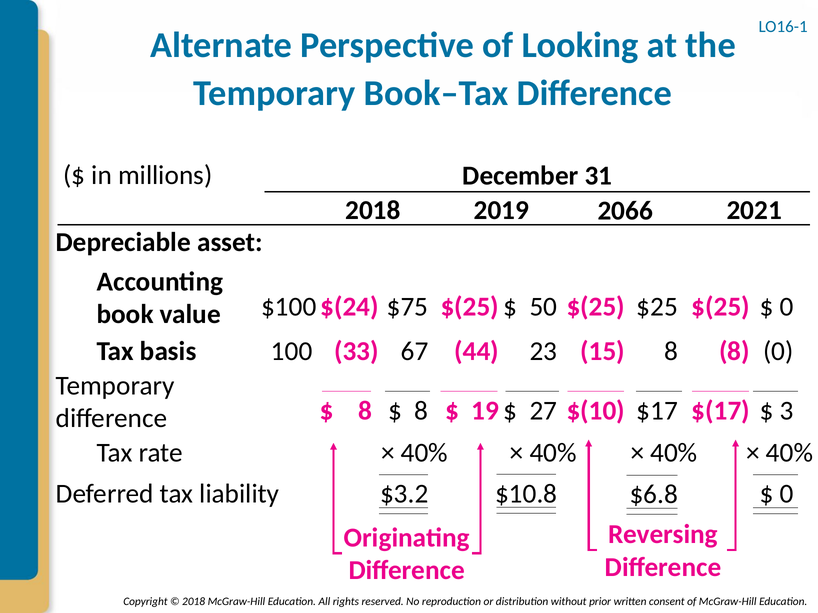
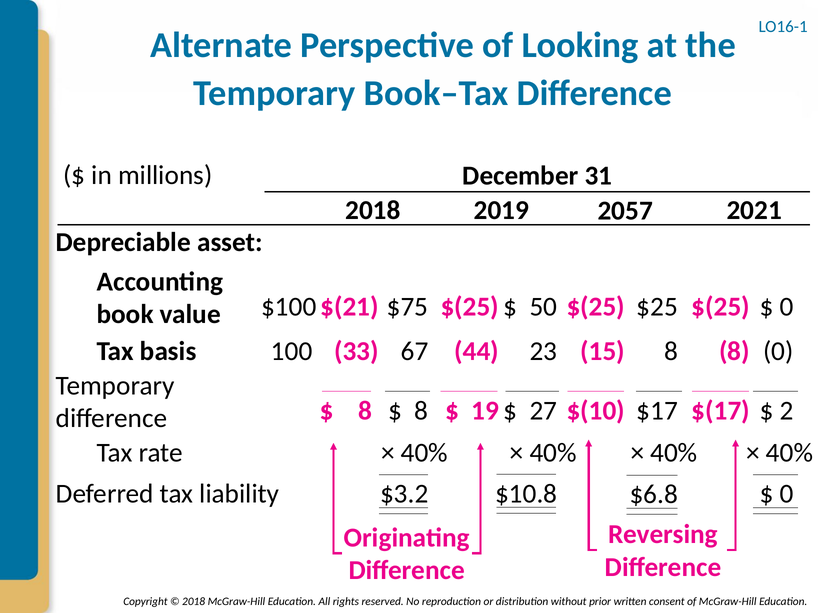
2066: 2066 -> 2057
$(24: $(24 -> $(21
3: 3 -> 2
